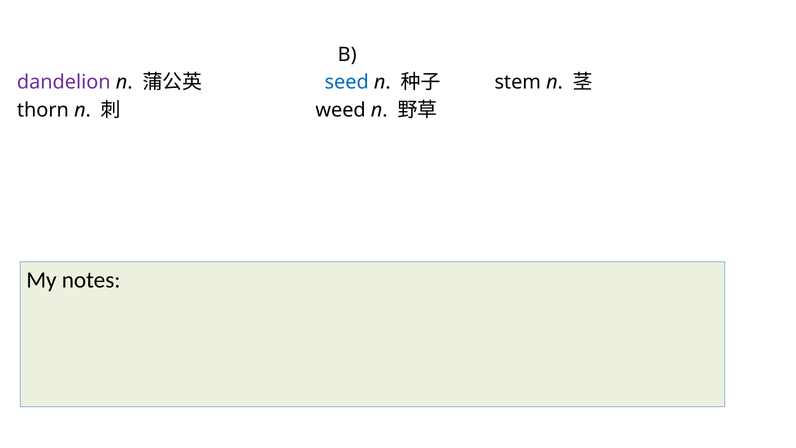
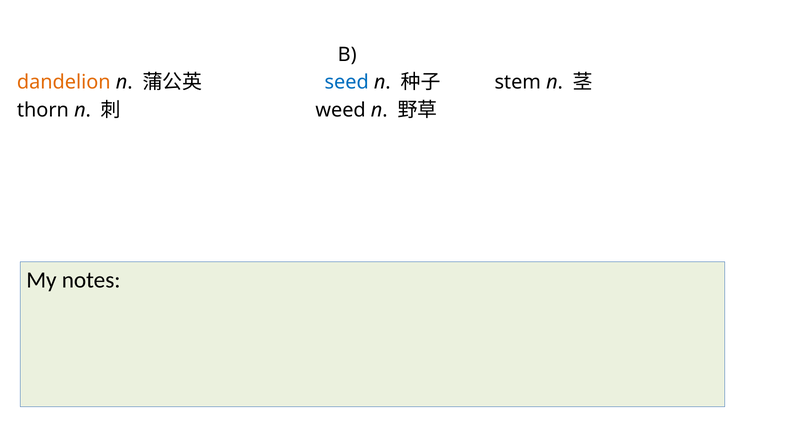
dandelion colour: purple -> orange
